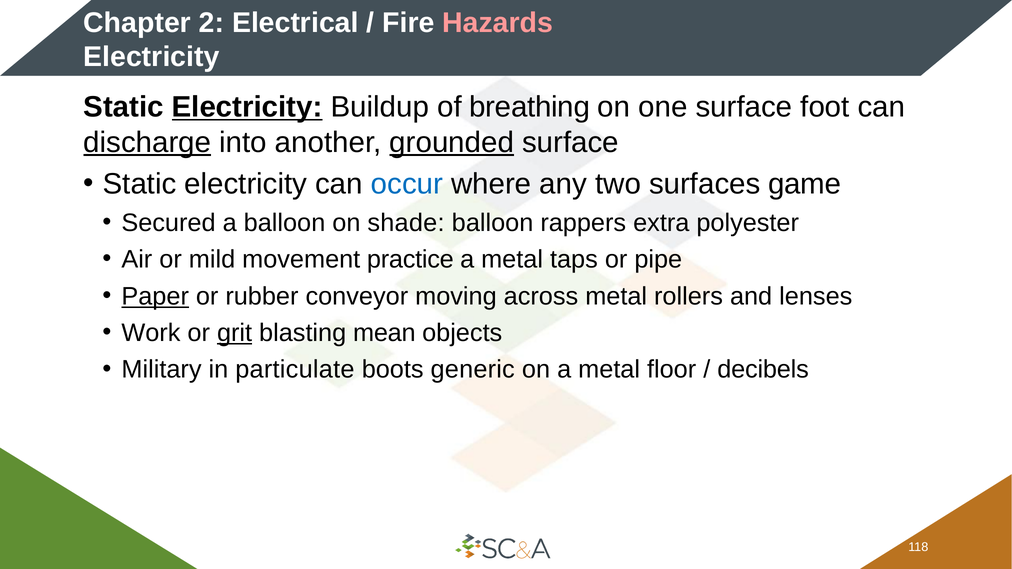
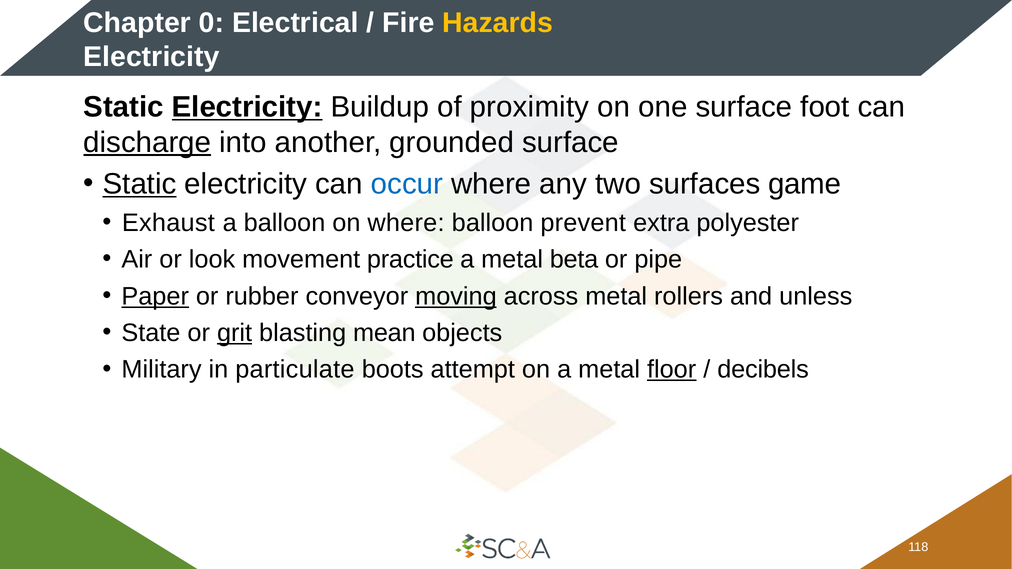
2: 2 -> 0
Hazards colour: pink -> yellow
breathing: breathing -> proximity
grounded underline: present -> none
Static at (140, 184) underline: none -> present
Secured: Secured -> Exhaust
on shade: shade -> where
rappers: rappers -> prevent
mild: mild -> look
taps: taps -> beta
moving underline: none -> present
lenses: lenses -> unless
Work: Work -> State
generic: generic -> attempt
floor underline: none -> present
